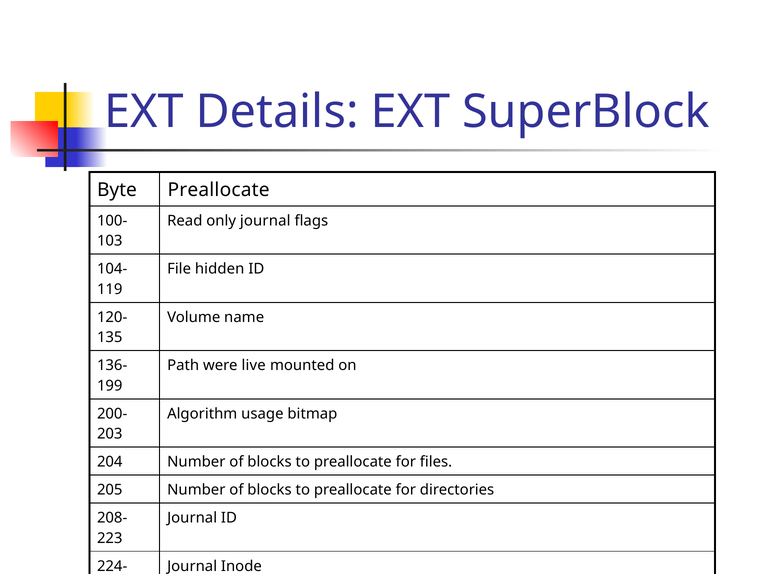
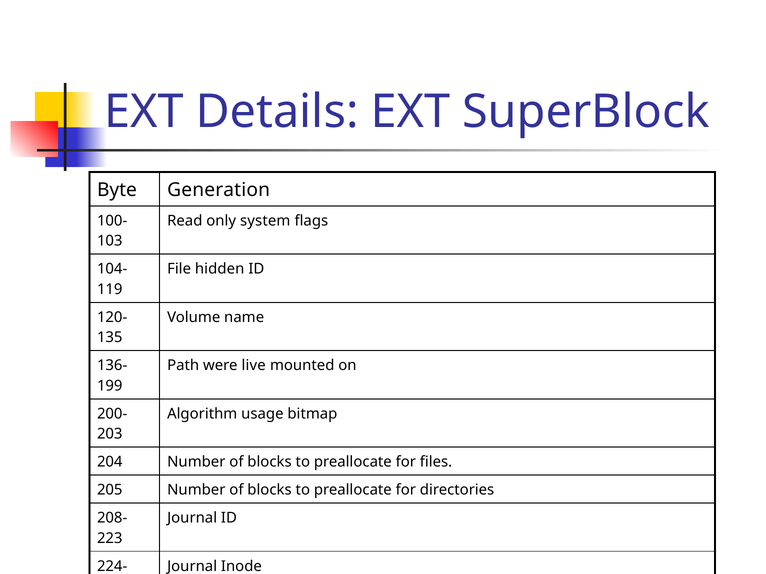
Byte Preallocate: Preallocate -> Generation
only journal: journal -> system
